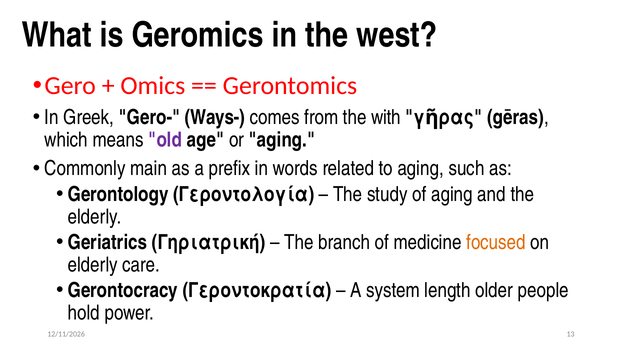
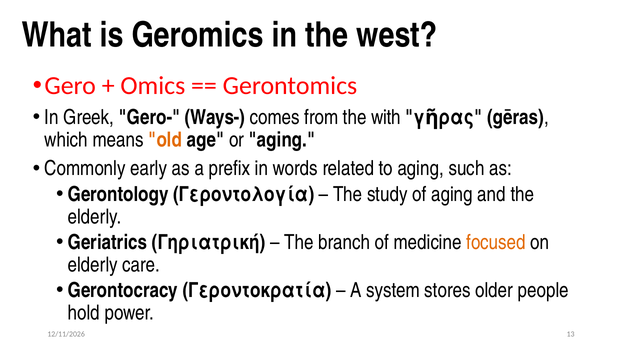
old colour: purple -> orange
main: main -> early
length: length -> stores
